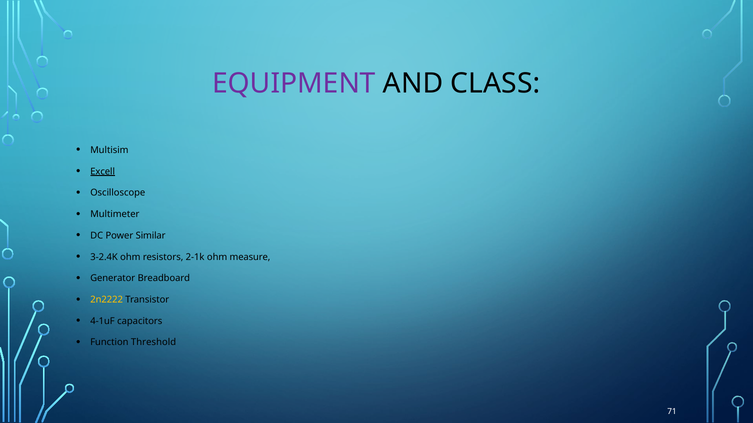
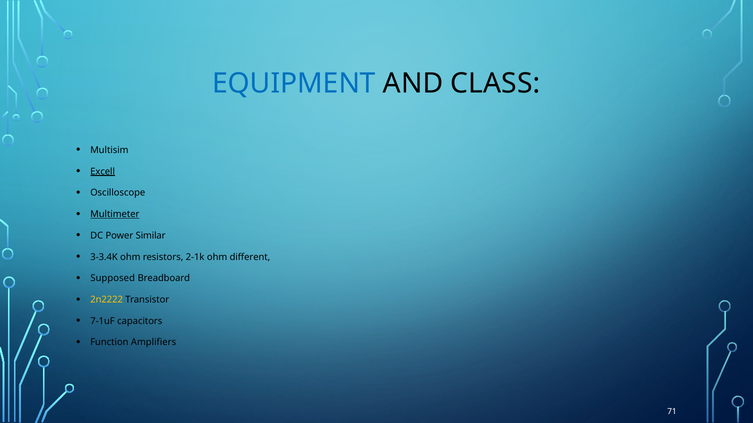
EQUIPMENT colour: purple -> blue
Multimeter underline: none -> present
3-2.4K: 3-2.4K -> 3-3.4K
measure: measure -> different
Generator: Generator -> Supposed
4-1uF: 4-1uF -> 7-1uF
Threshold: Threshold -> Amplifiers
